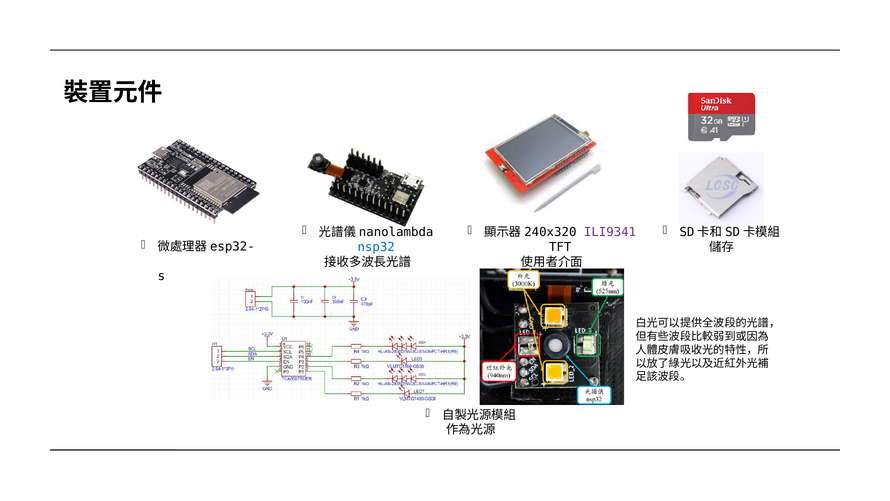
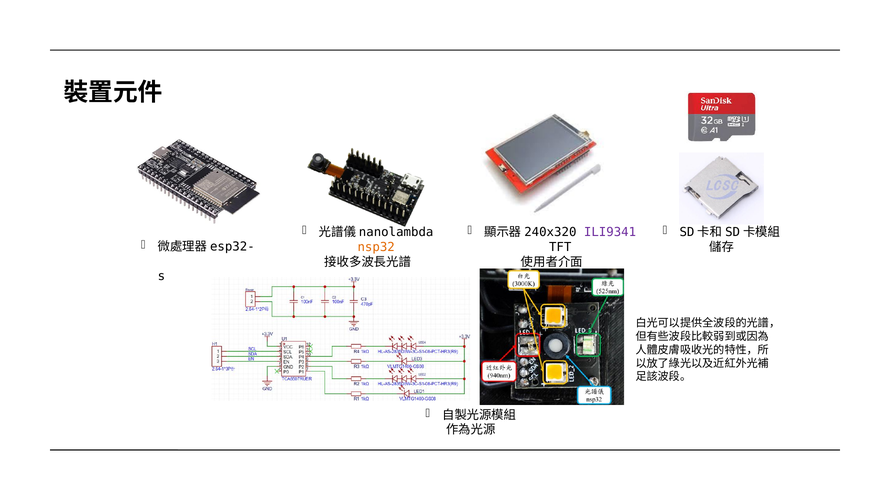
nsp32 colour: blue -> orange
